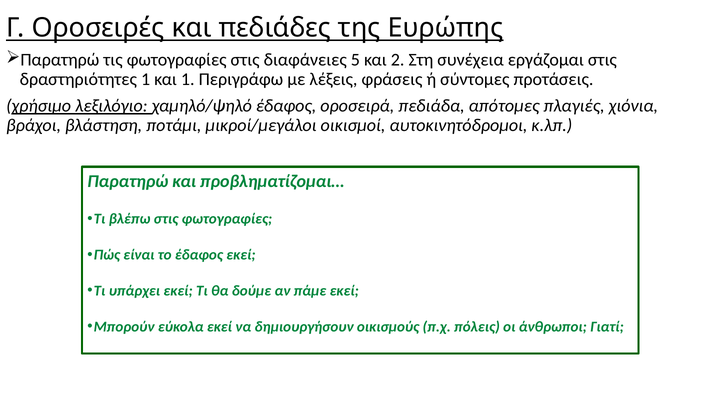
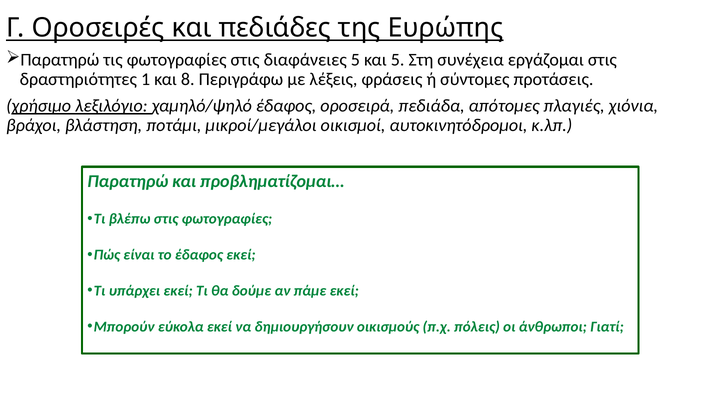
και 2: 2 -> 5
και 1: 1 -> 8
